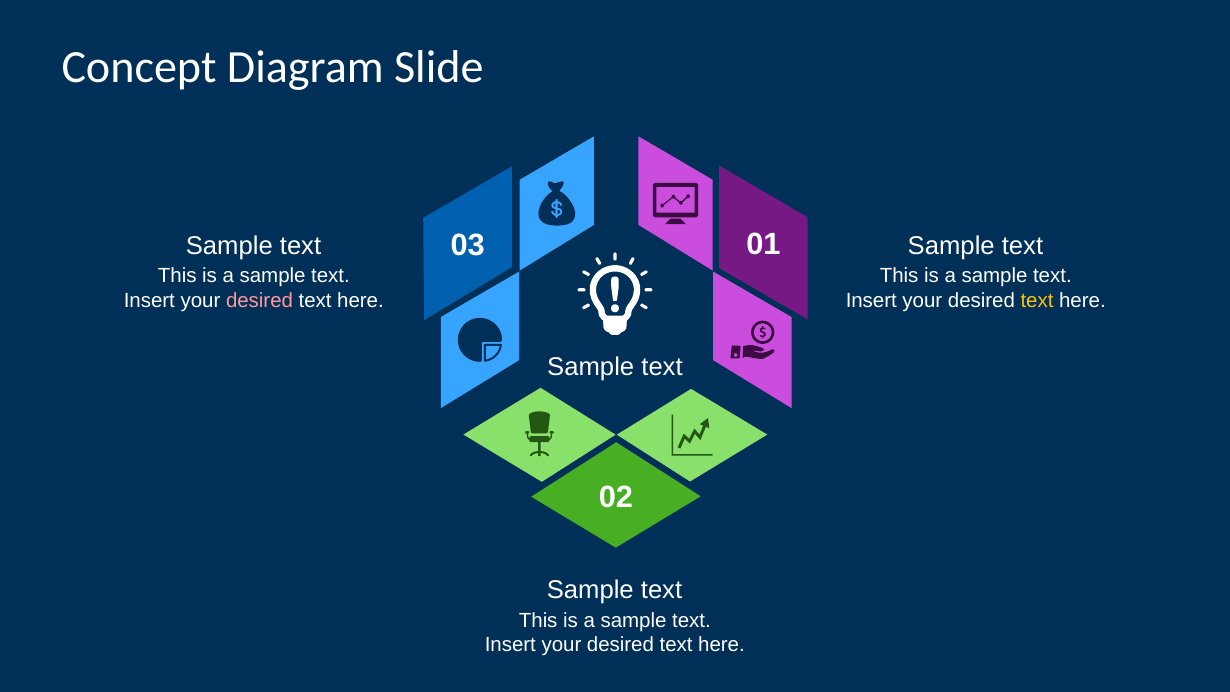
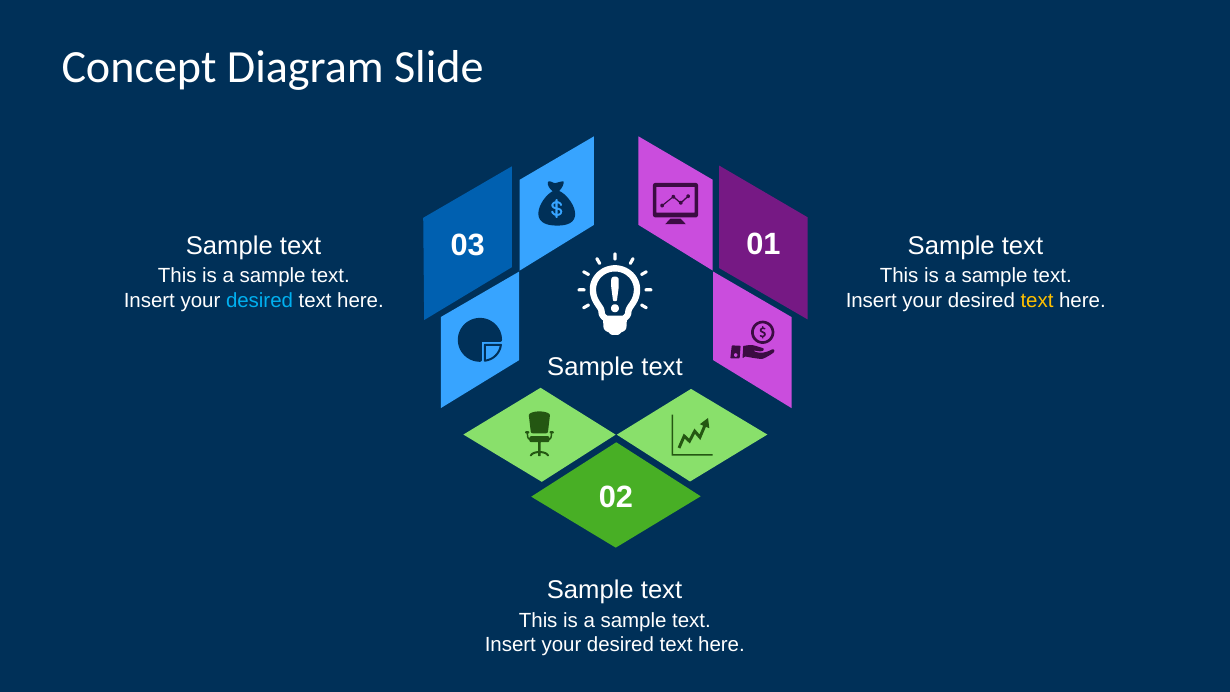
desired at (260, 301) colour: pink -> light blue
